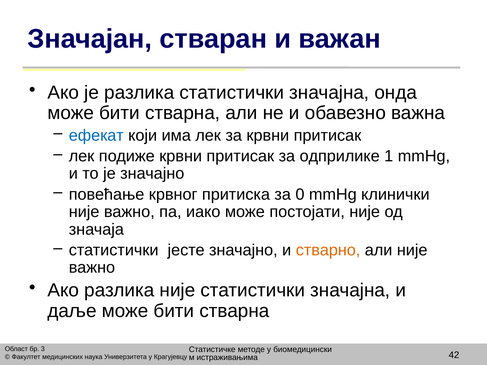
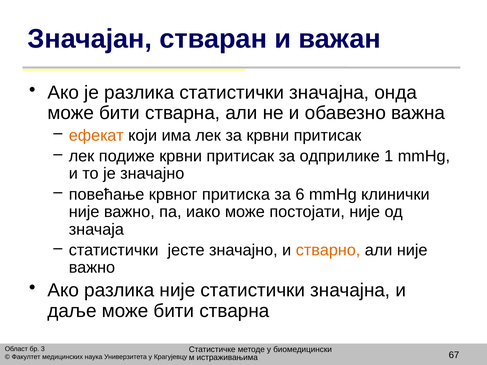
ефекат colour: blue -> orange
0: 0 -> 6
42: 42 -> 67
